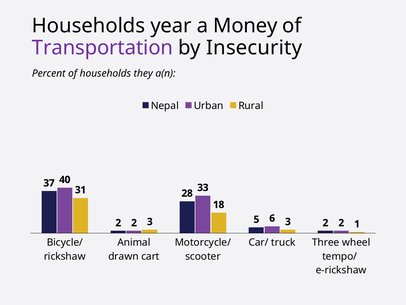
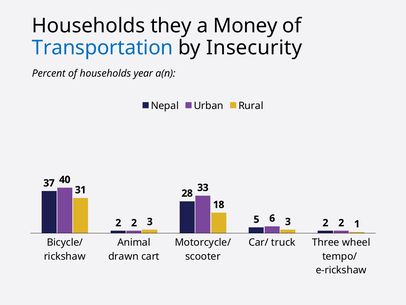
year: year -> they
Transportation colour: purple -> blue
they: they -> year
